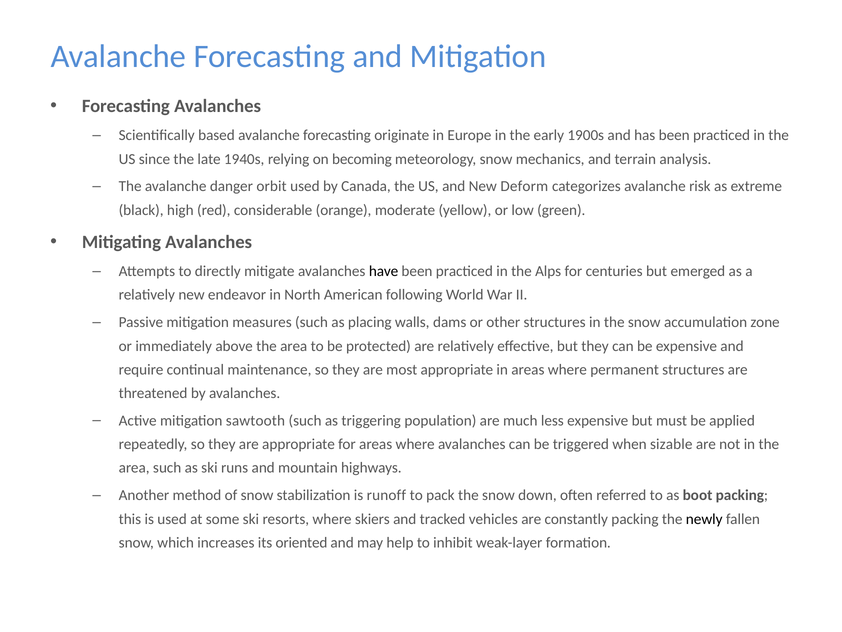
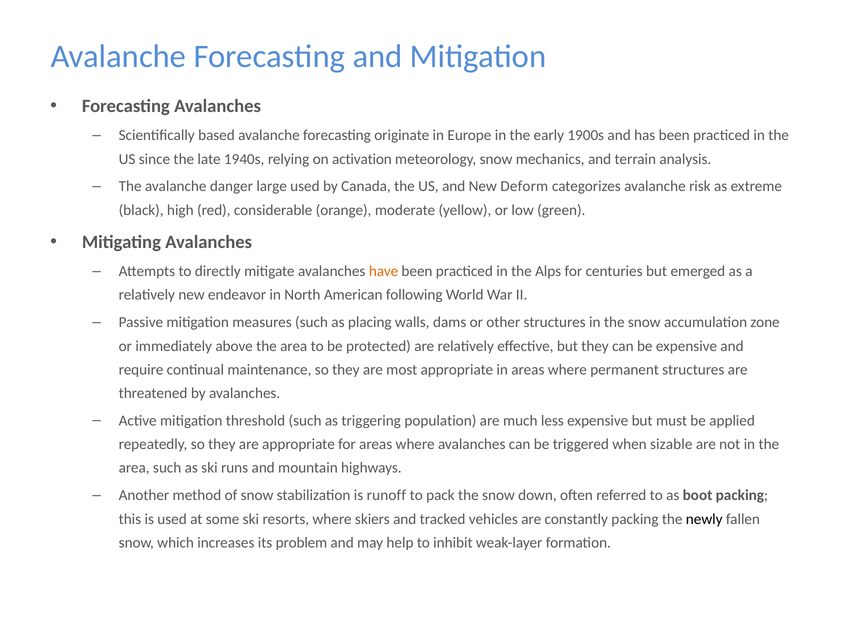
becoming: becoming -> activation
orbit: orbit -> large
have colour: black -> orange
sawtooth: sawtooth -> threshold
oriented: oriented -> problem
